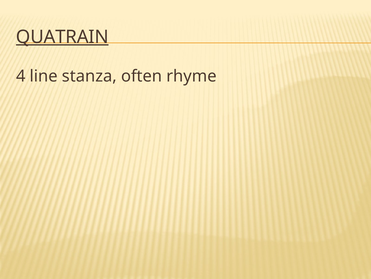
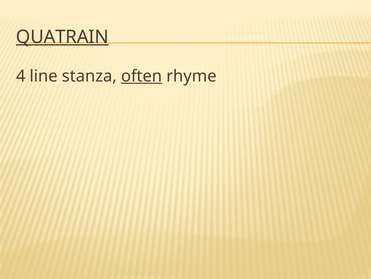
often underline: none -> present
